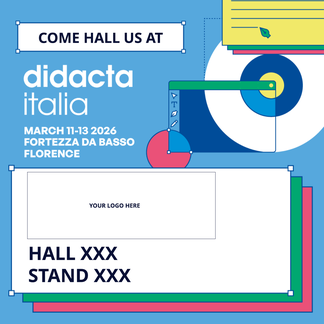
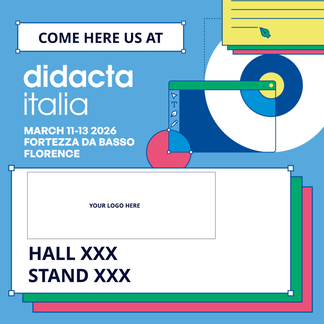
COME HALL: HALL -> HERE
